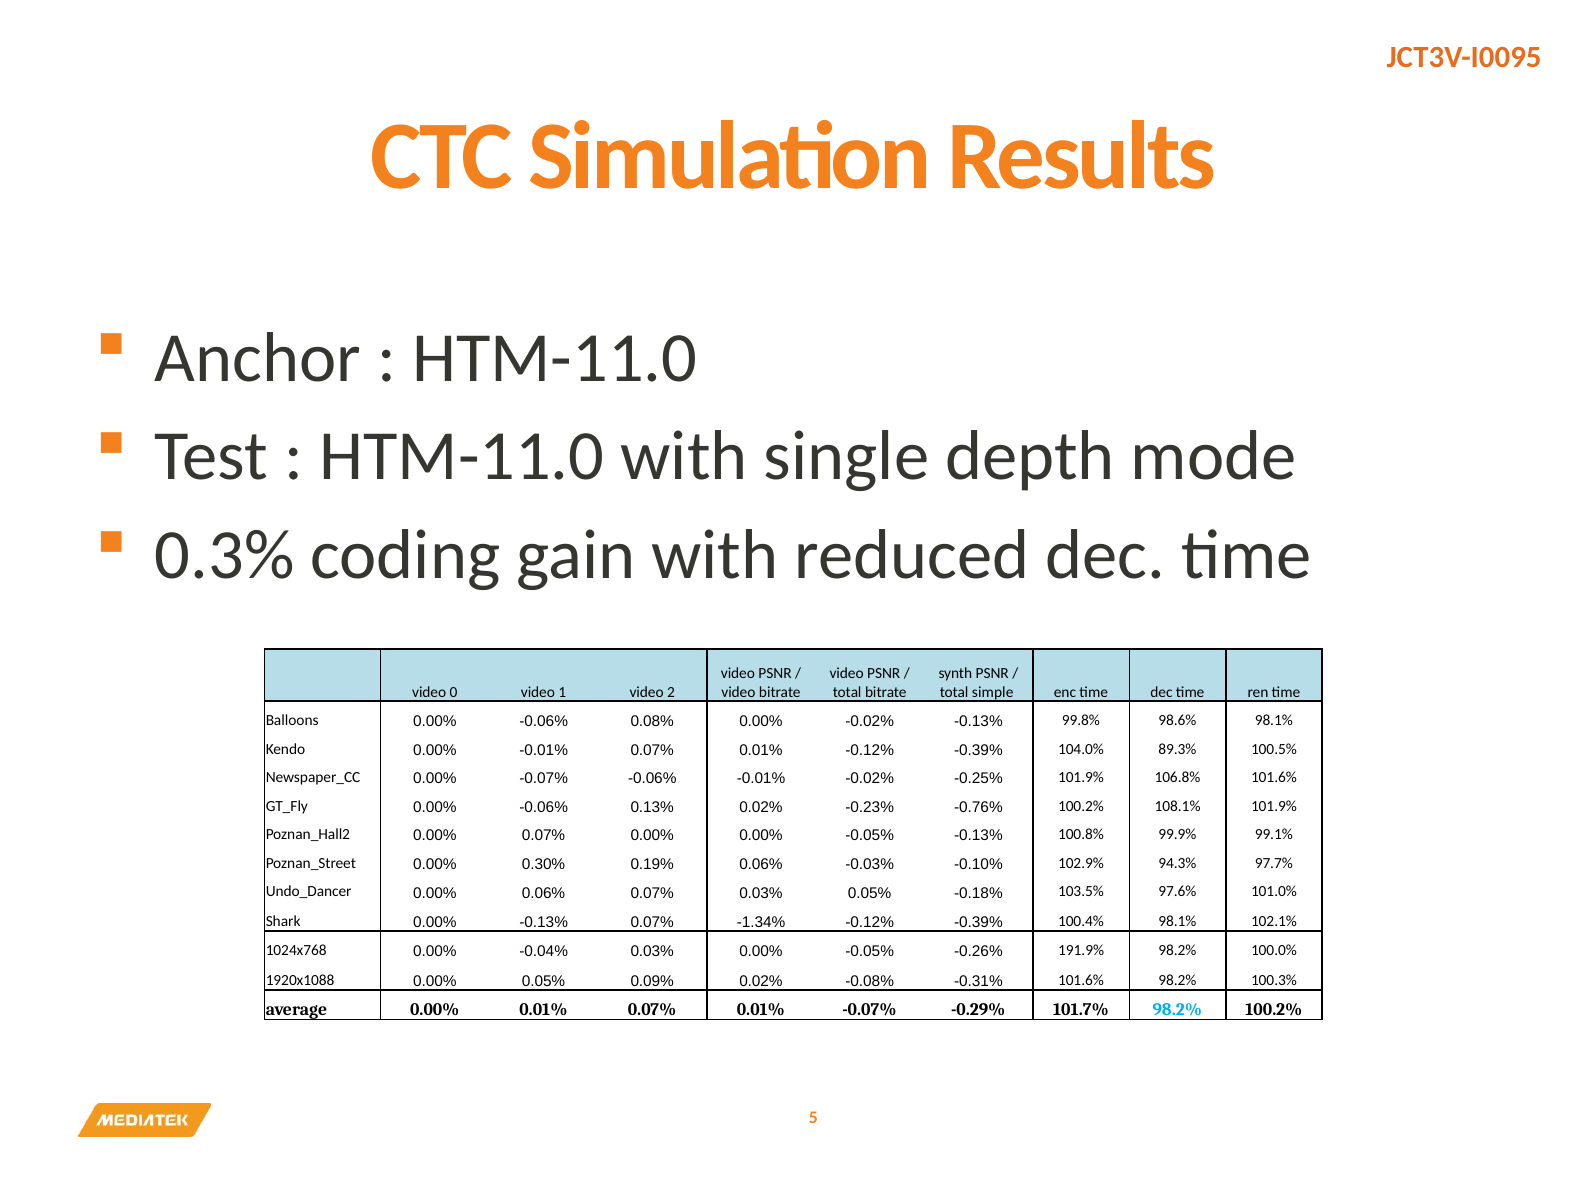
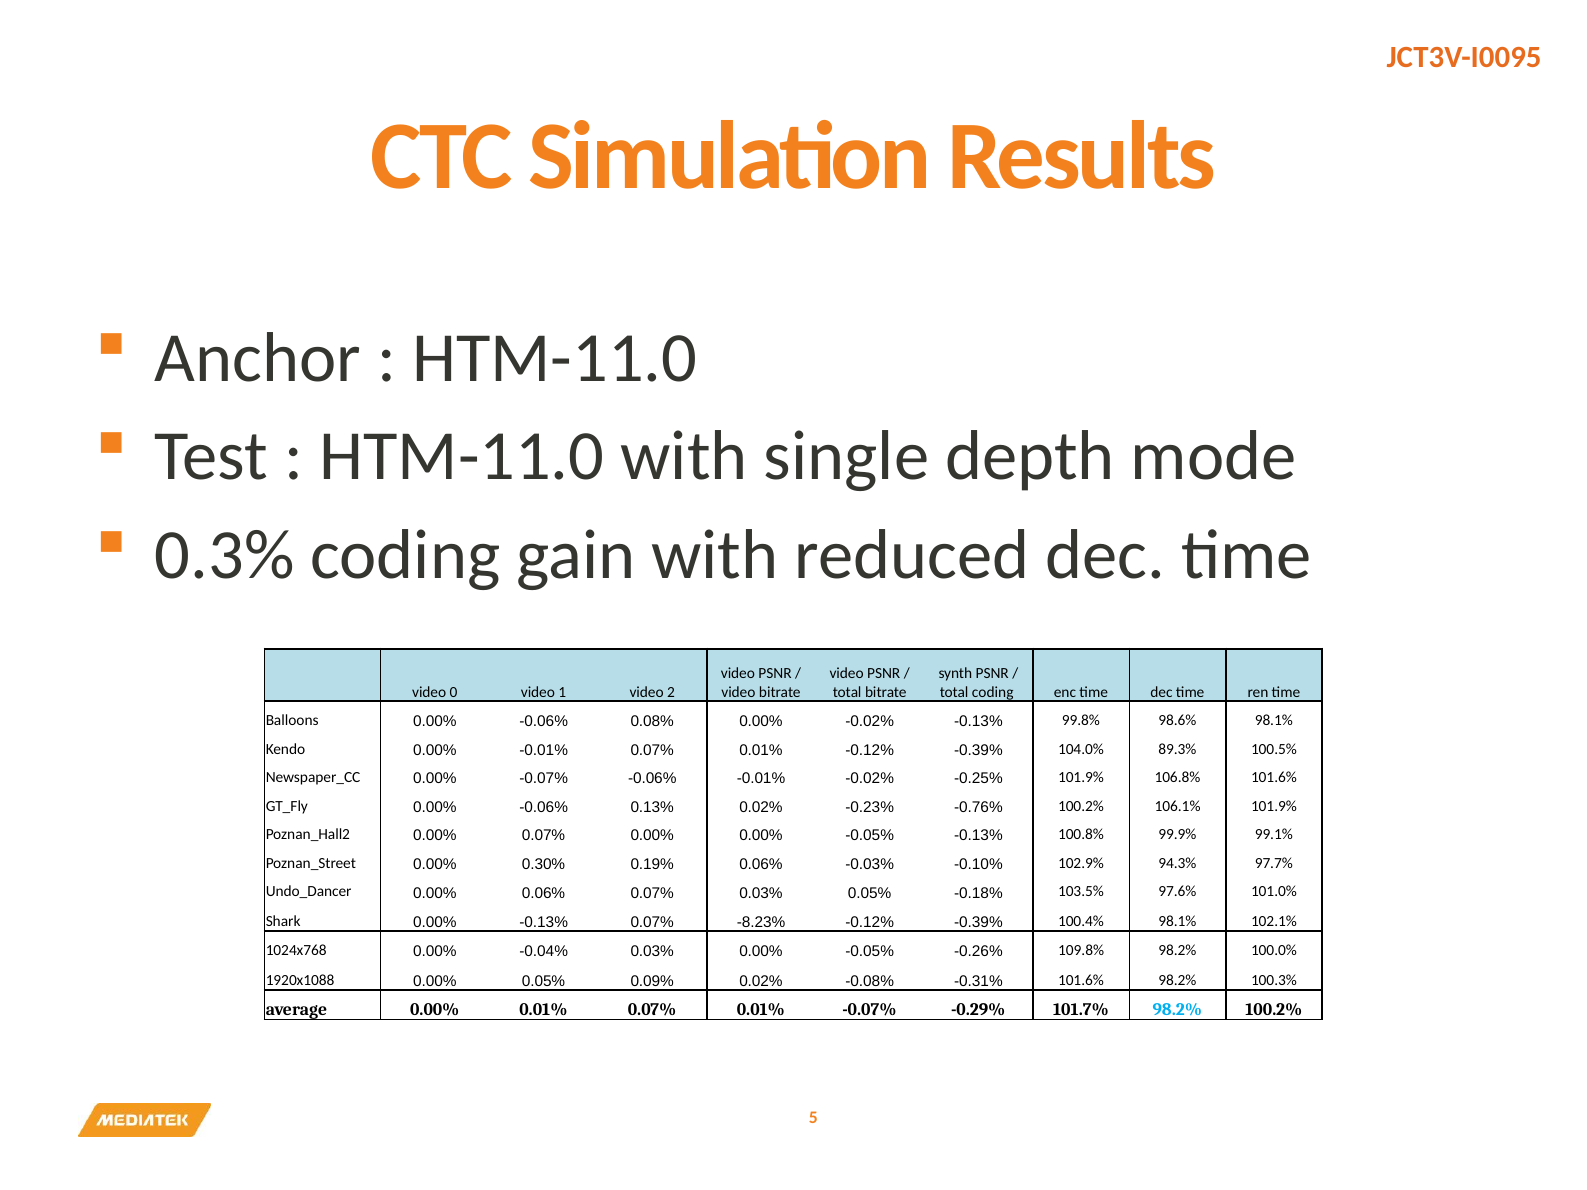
total simple: simple -> coding
108.1%: 108.1% -> 106.1%
-1.34%: -1.34% -> -8.23%
191.9%: 191.9% -> 109.8%
